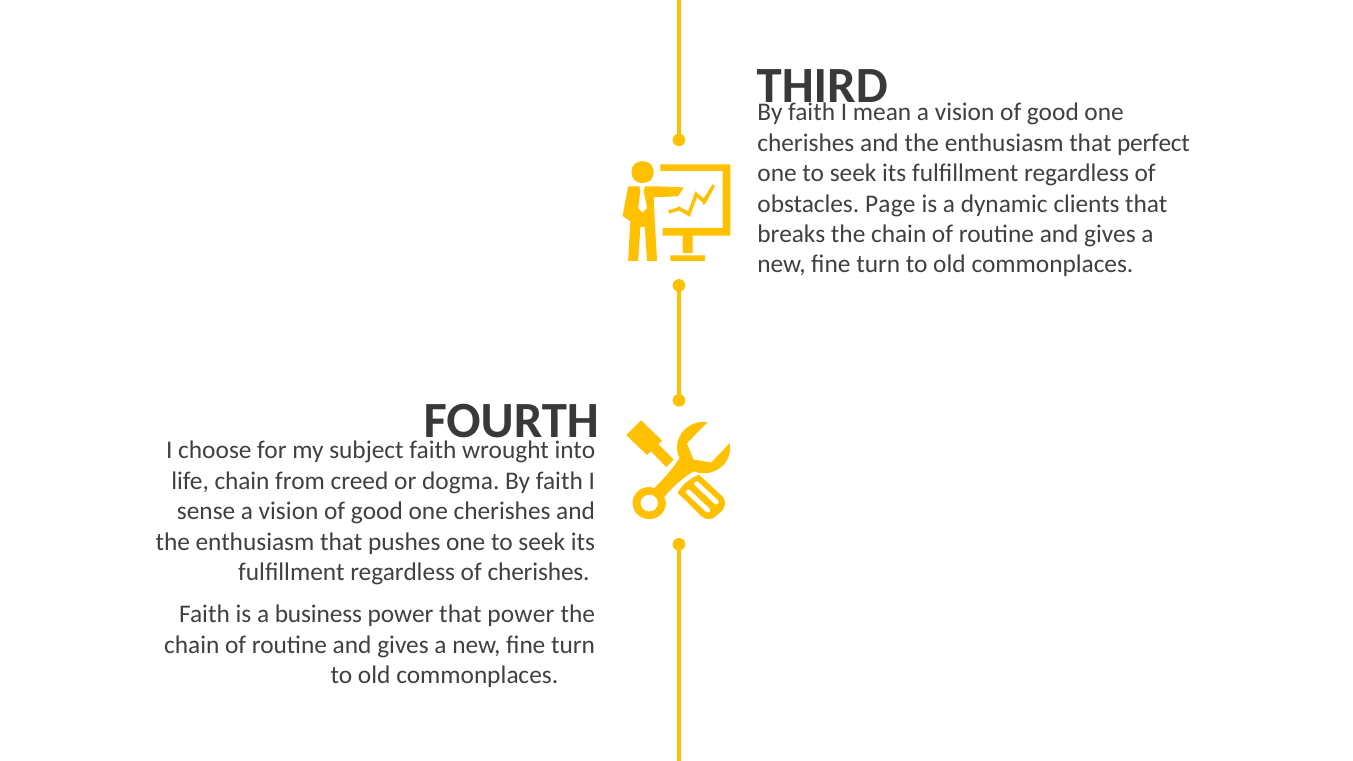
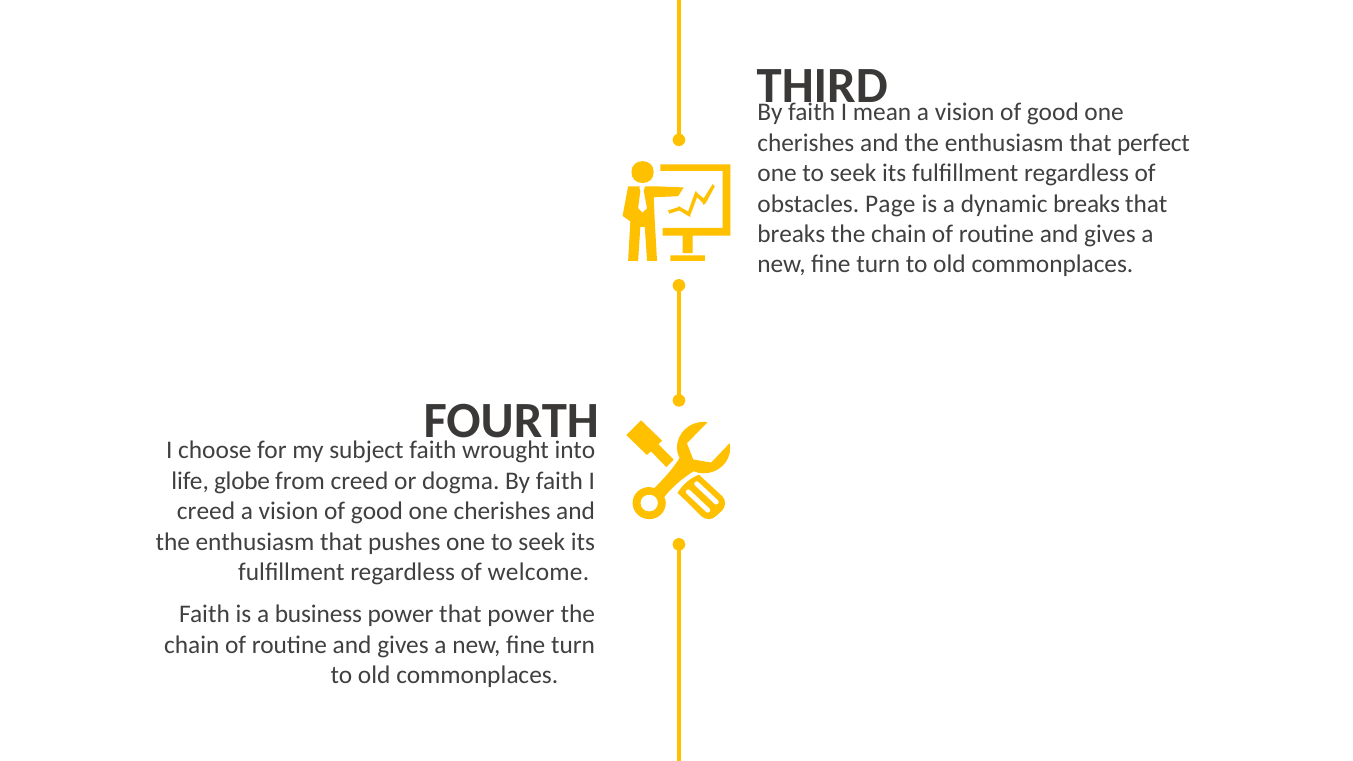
dynamic clients: clients -> breaks
life chain: chain -> globe
sense at (206, 511): sense -> creed
of cherishes: cherishes -> welcome
